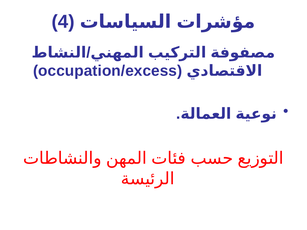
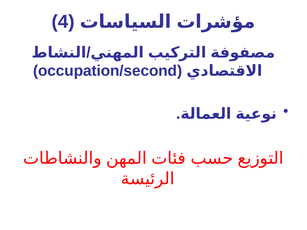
occupation/excess: occupation/excess -> occupation/second
